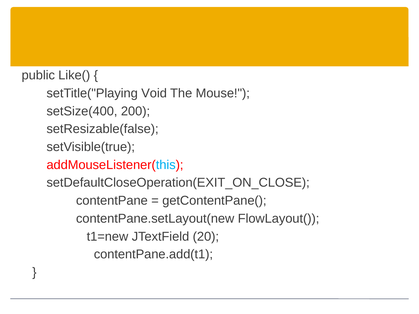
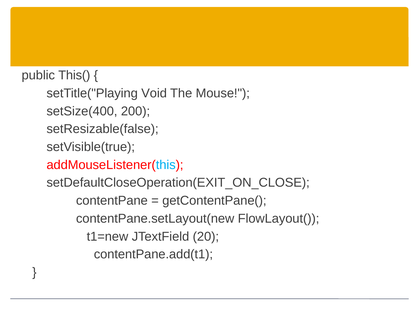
Like(: Like( -> This(
